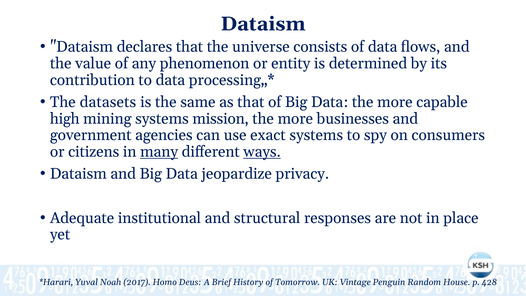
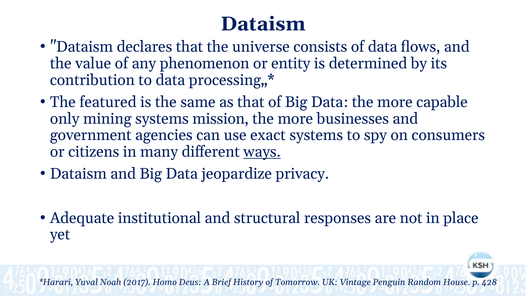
datasets: datasets -> featured
high: high -> only
many underline: present -> none
